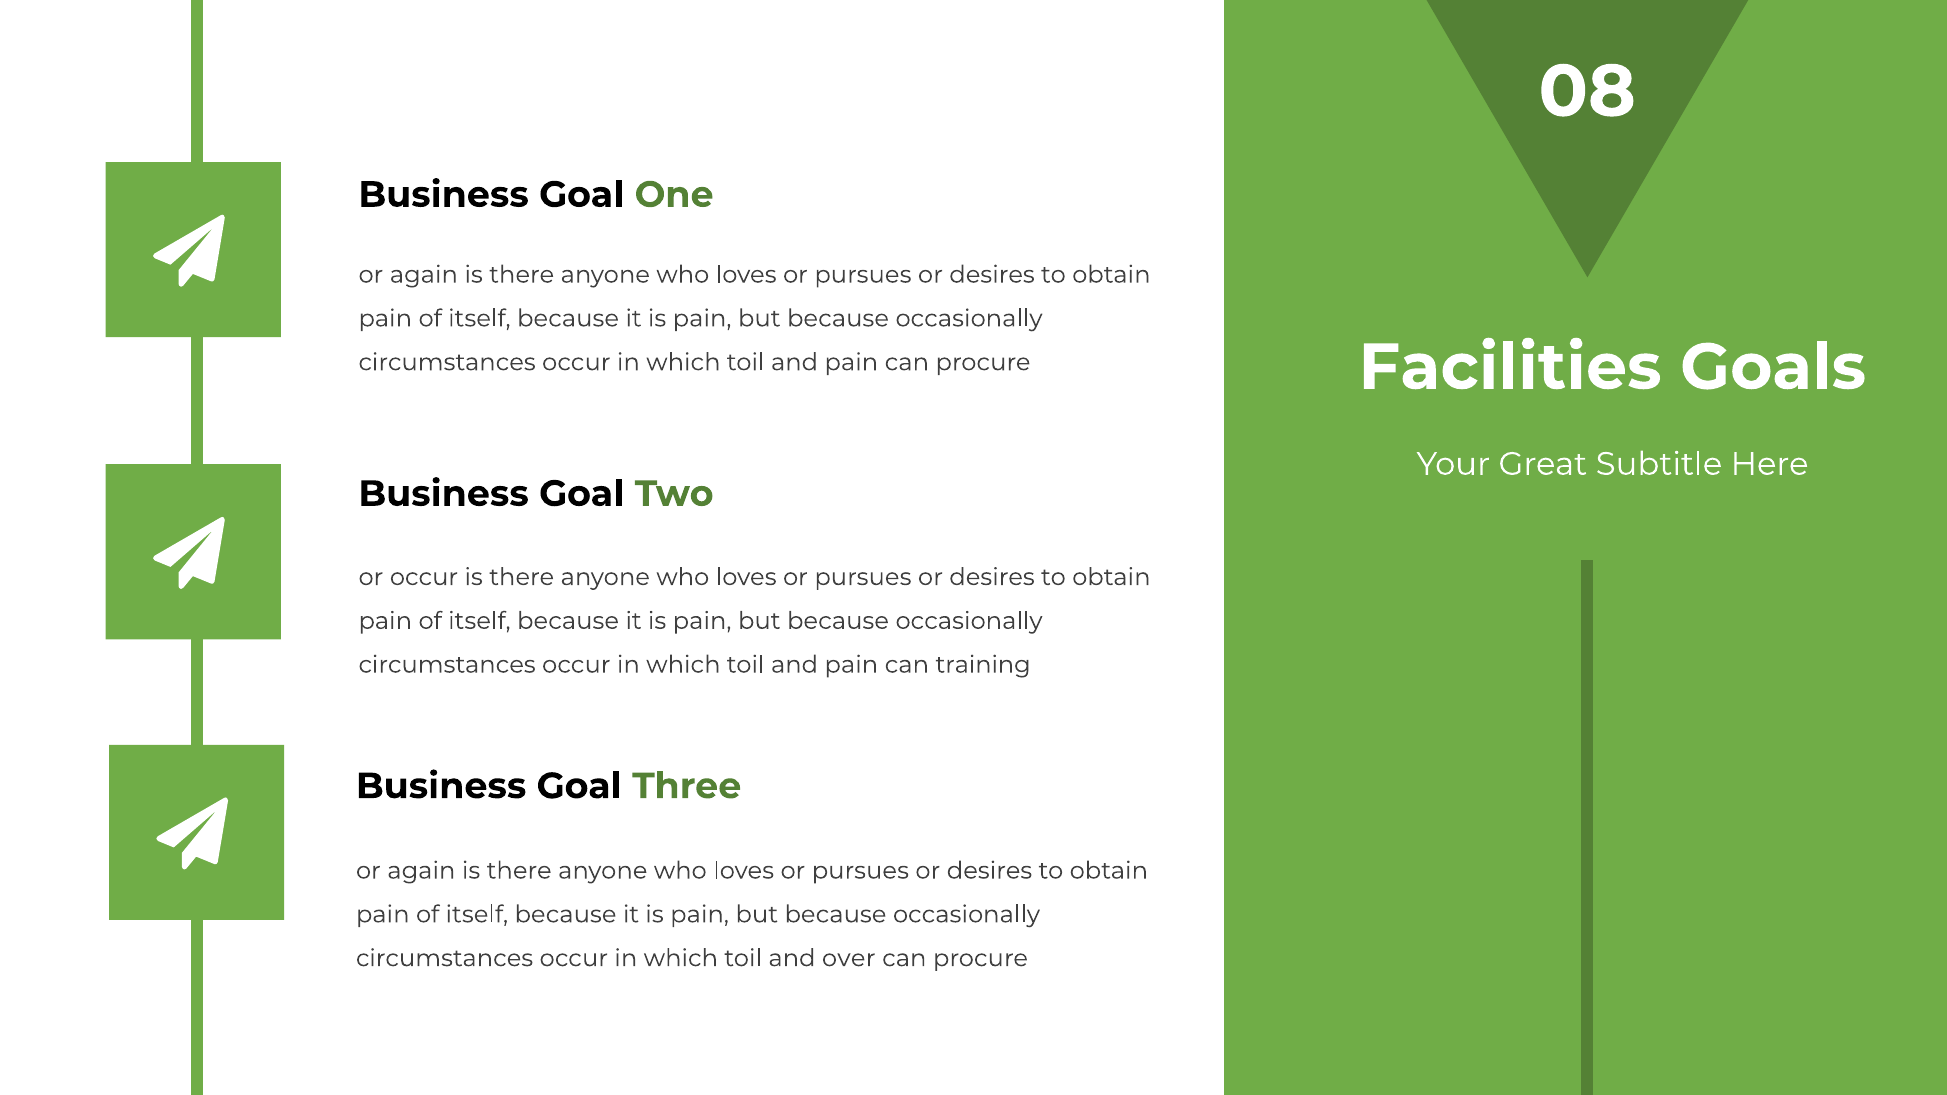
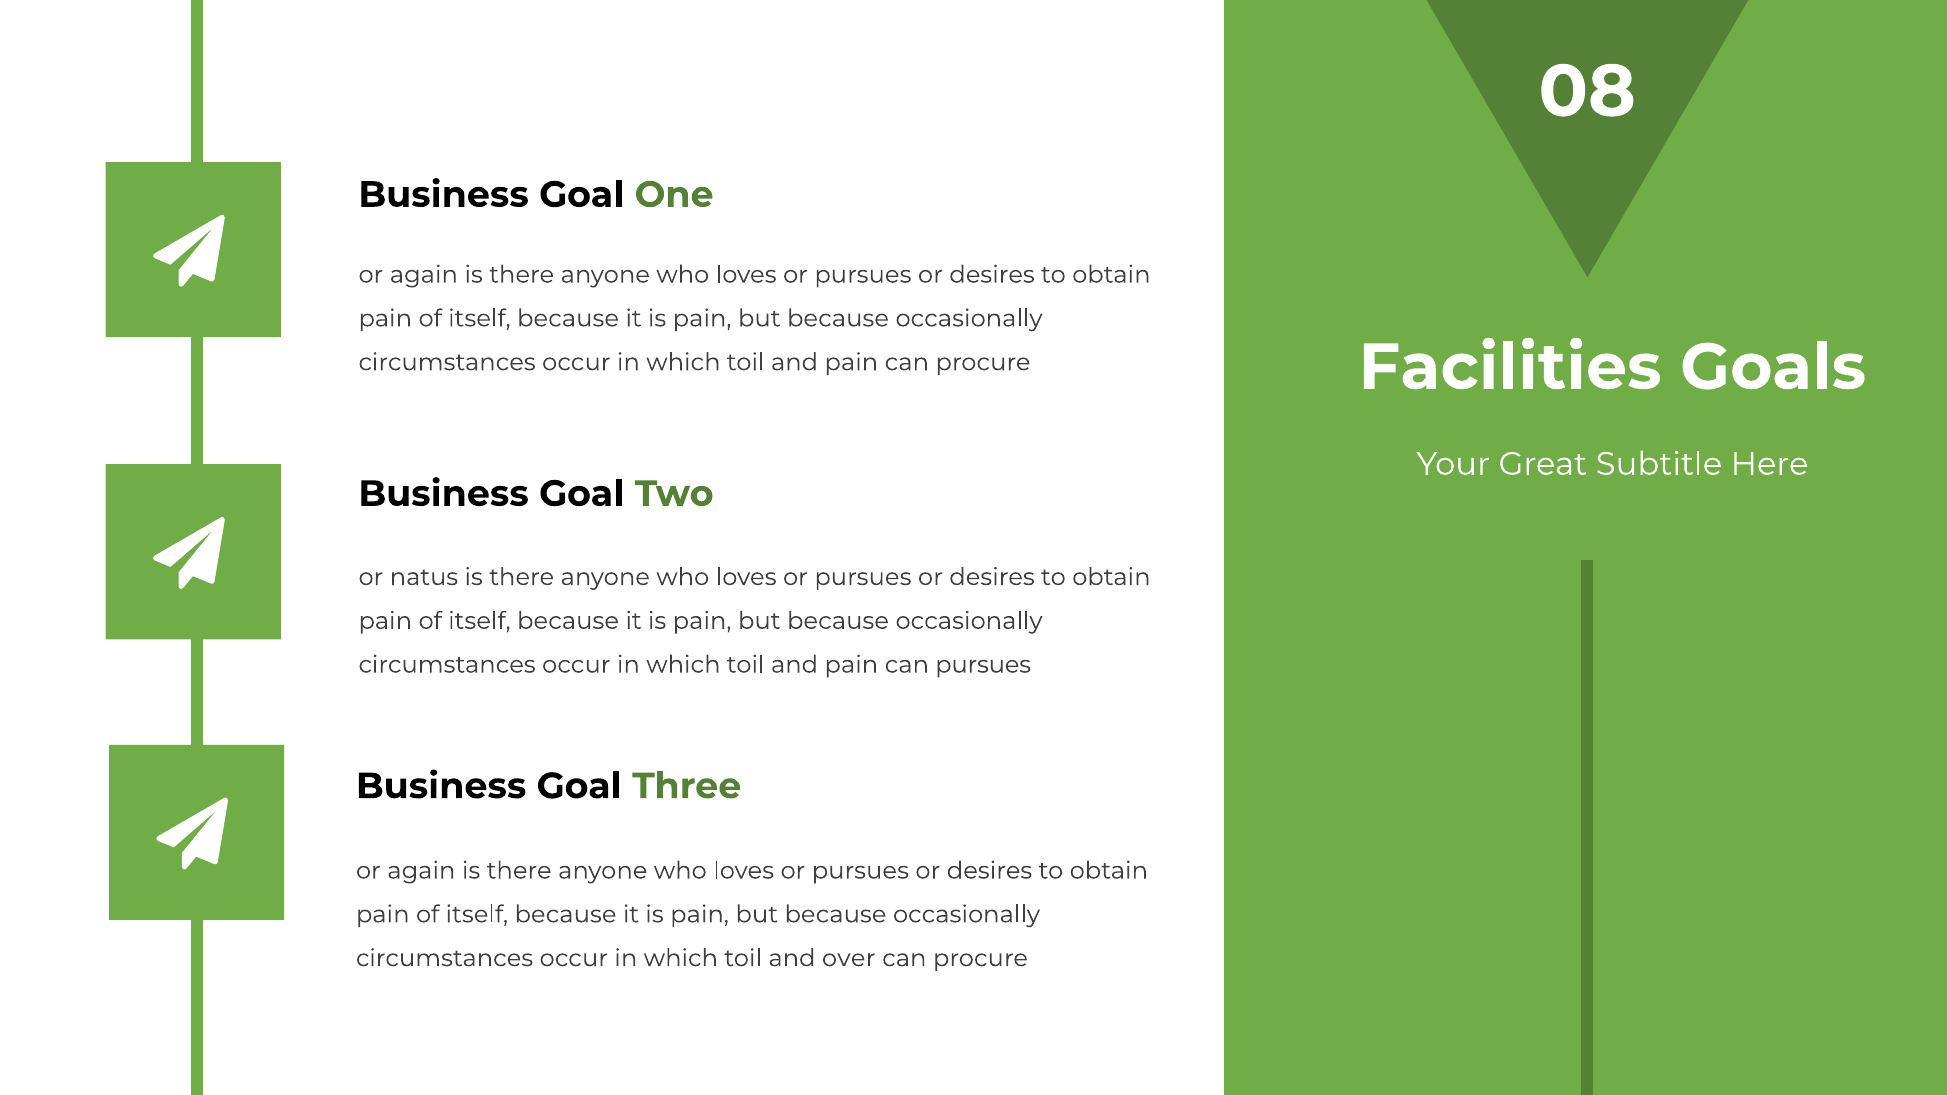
or occur: occur -> natus
can training: training -> pursues
